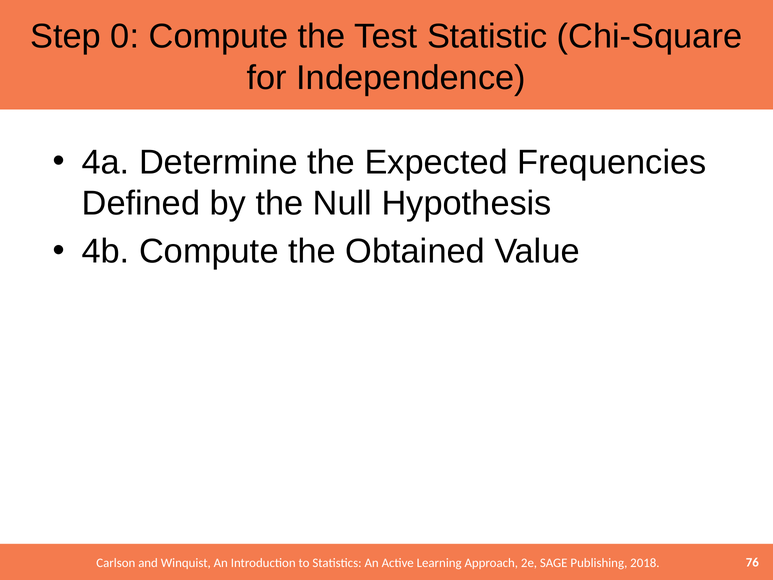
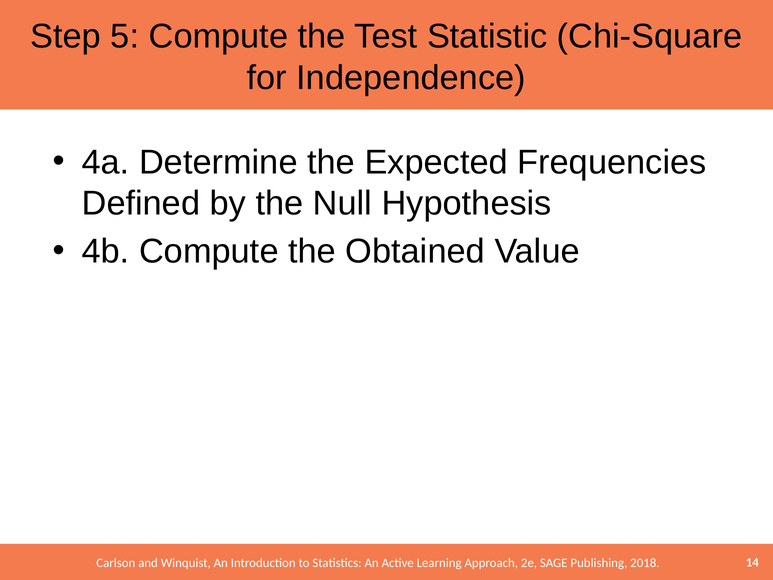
0: 0 -> 5
76: 76 -> 14
